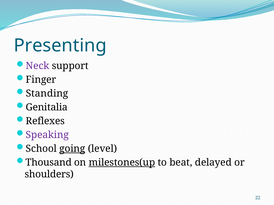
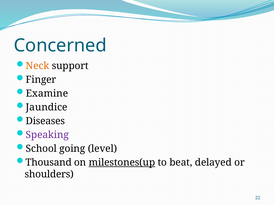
Presenting: Presenting -> Concerned
Neck colour: purple -> orange
Standing: Standing -> Examine
Genitalia: Genitalia -> Jaundice
Reflexes: Reflexes -> Diseases
going underline: present -> none
